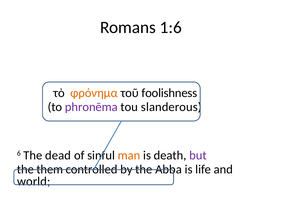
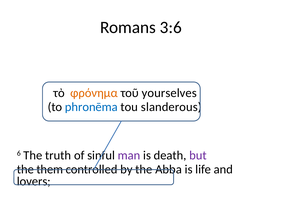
1:6: 1:6 -> 3:6
foolishness: foolishness -> yourselves
phronēma colour: purple -> blue
dead: dead -> truth
man colour: orange -> purple
world: world -> lovers
